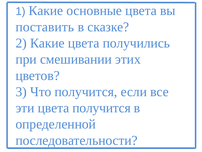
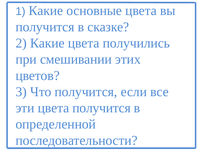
поставить at (45, 27): поставить -> получится
